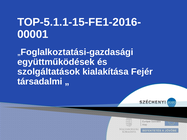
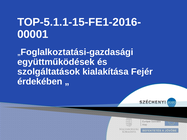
társadalmi: társadalmi -> érdekében
